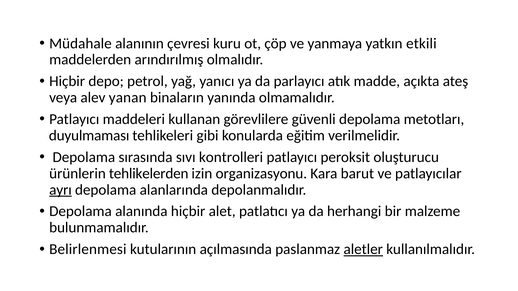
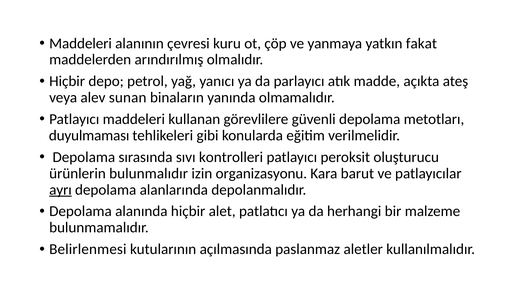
Müdahale at (80, 43): Müdahale -> Maddeleri
etkili: etkili -> fakat
yanan: yanan -> sunan
tehlikelerden: tehlikelerden -> bulunmalıdır
aletler underline: present -> none
